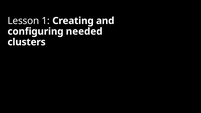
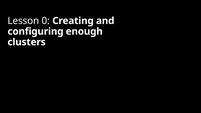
1: 1 -> 0
needed: needed -> enough
